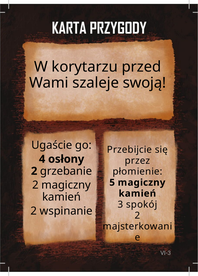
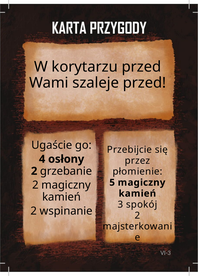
szaleje swoją: swoją -> przed
